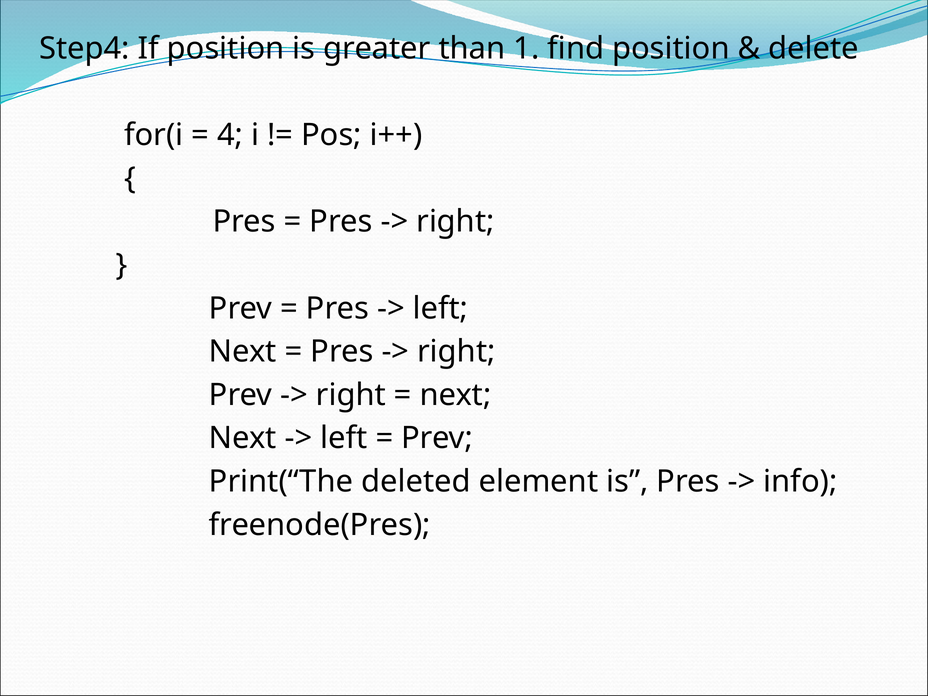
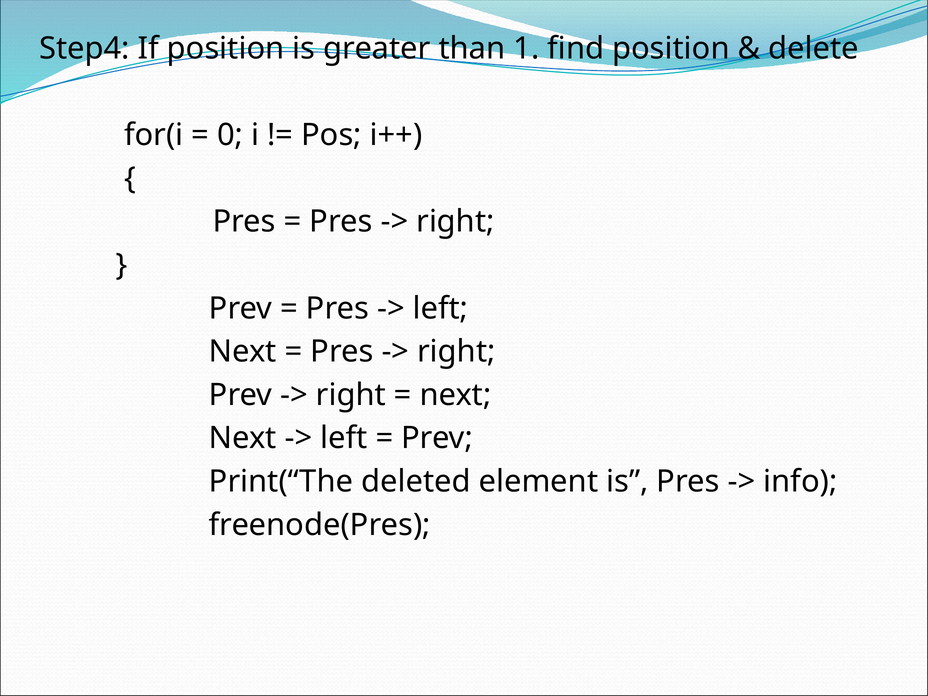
4: 4 -> 0
